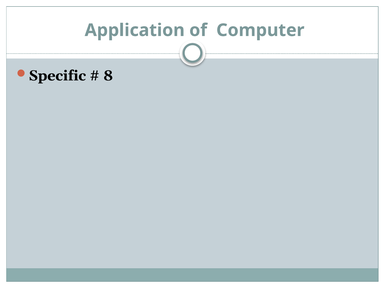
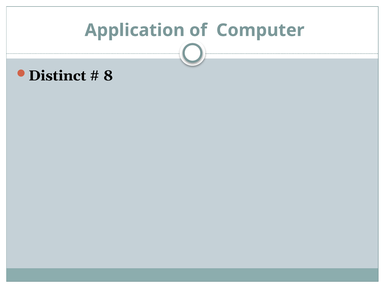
Specific: Specific -> Distinct
